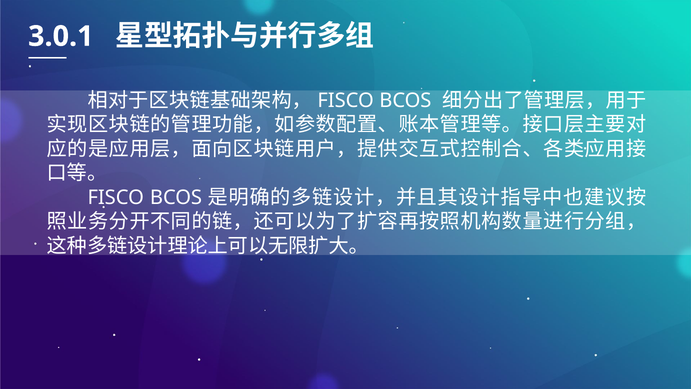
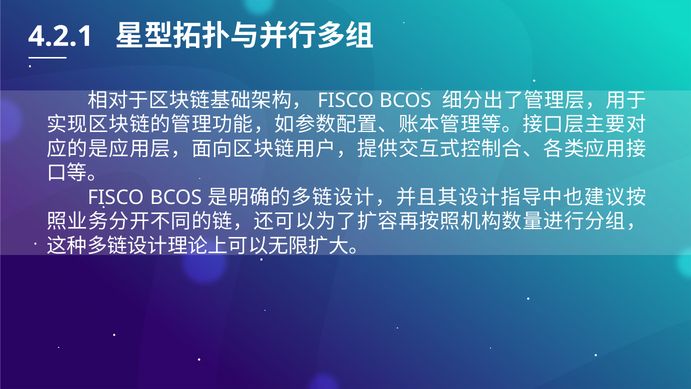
3.0.1: 3.0.1 -> 4.2.1
